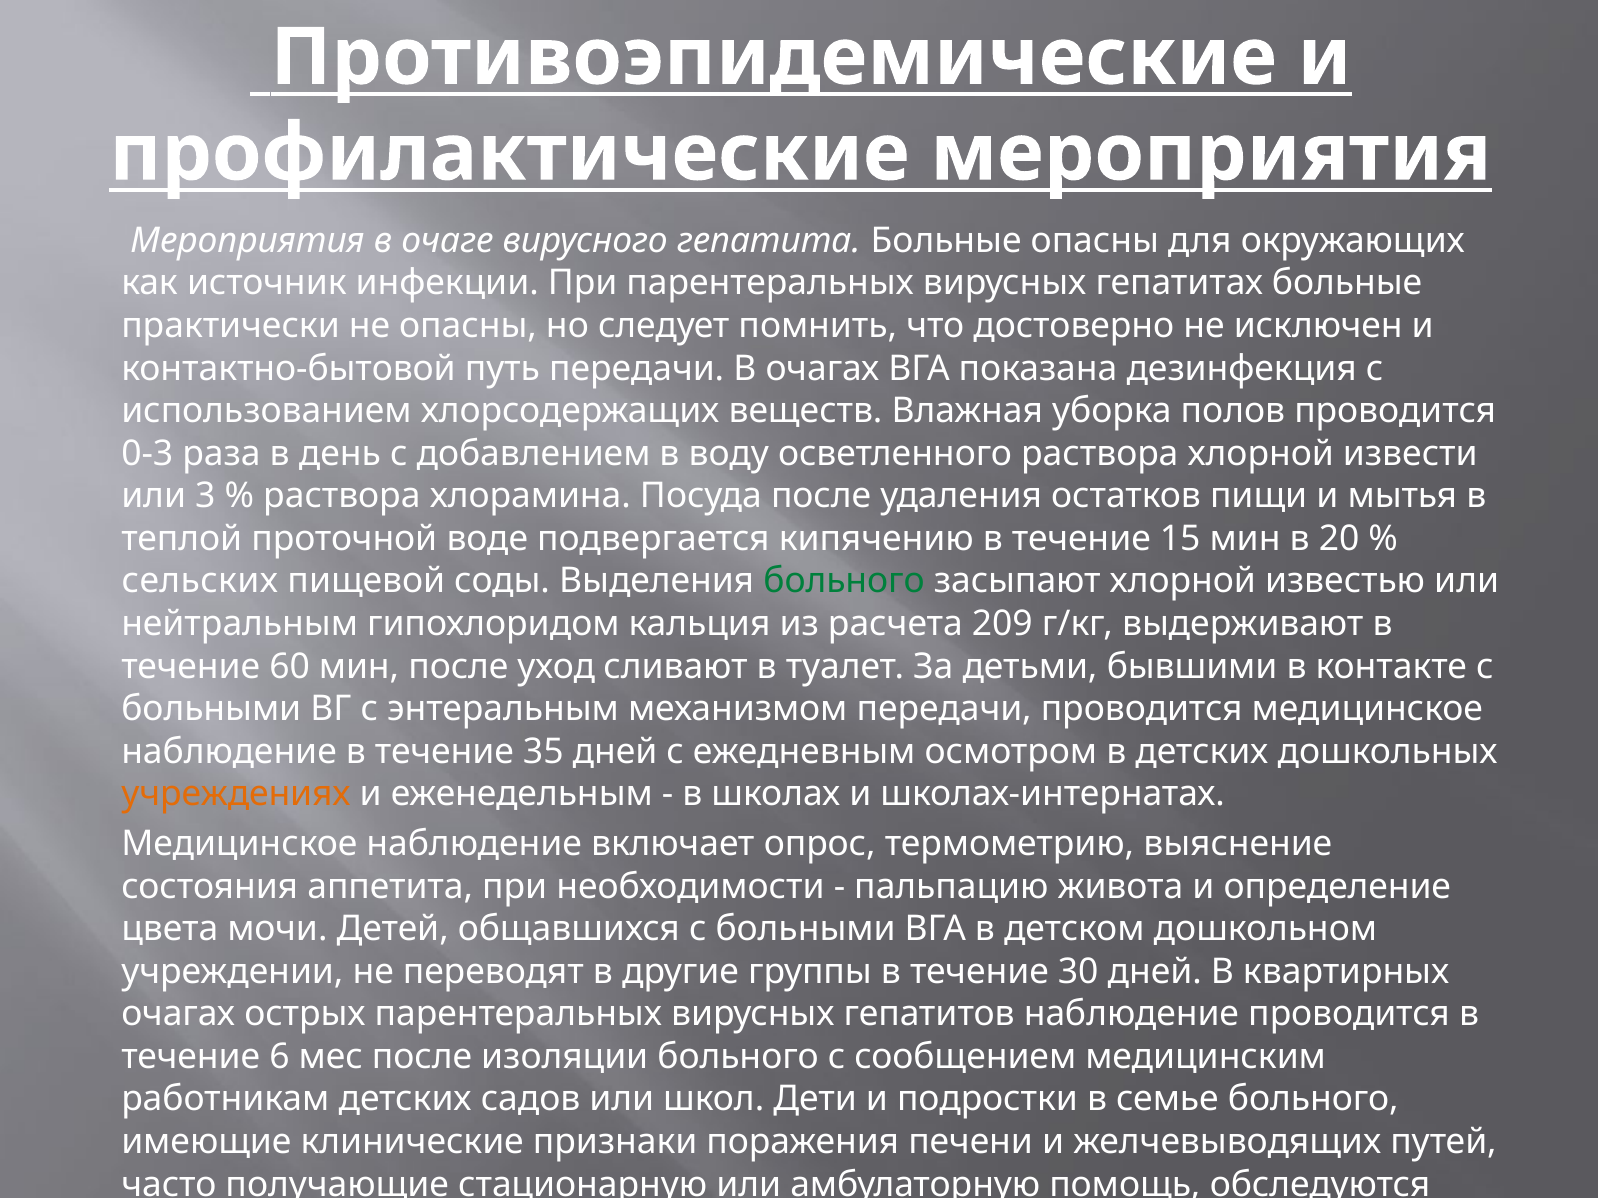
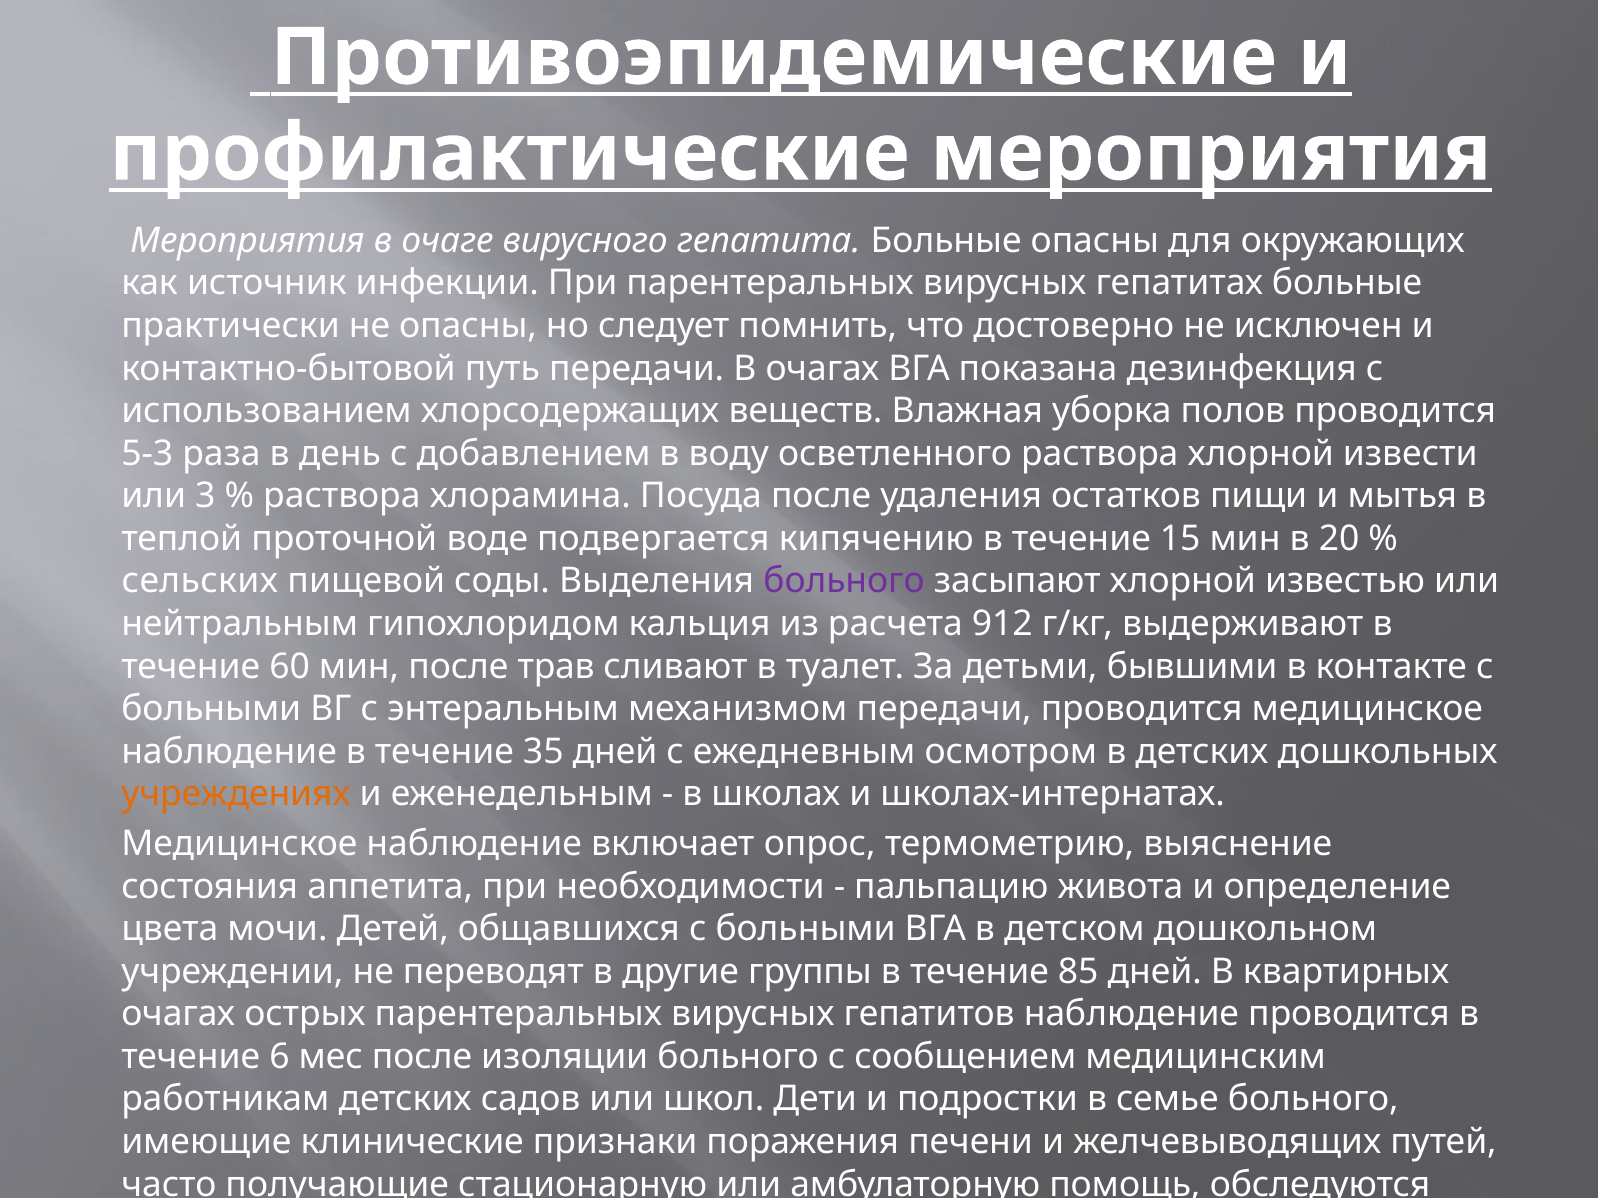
0-3: 0-3 -> 5-3
больного at (844, 582) colour: green -> purple
209: 209 -> 912
уход: уход -> трав
30: 30 -> 85
